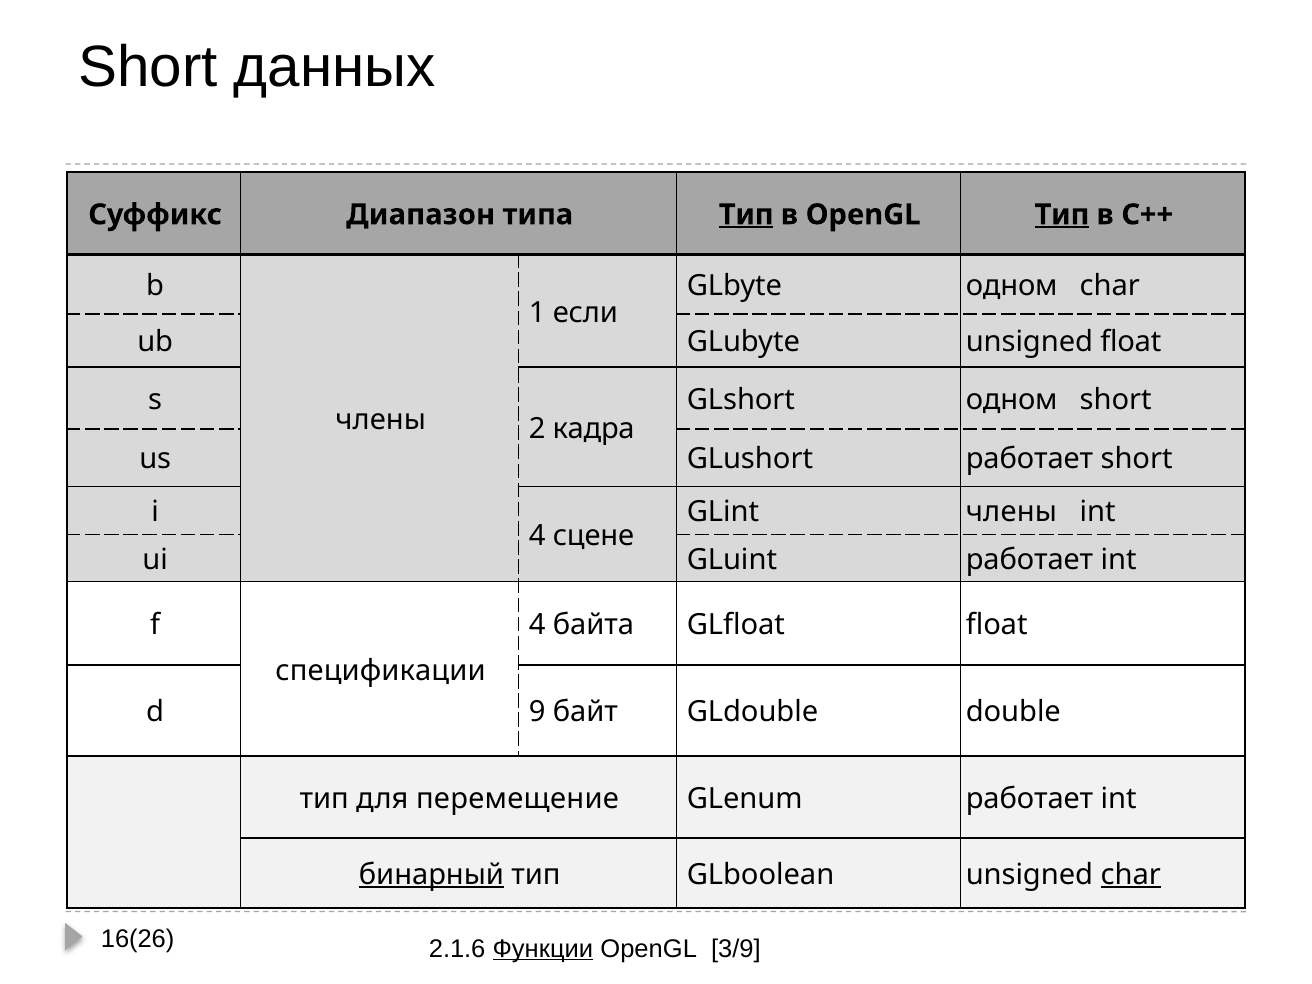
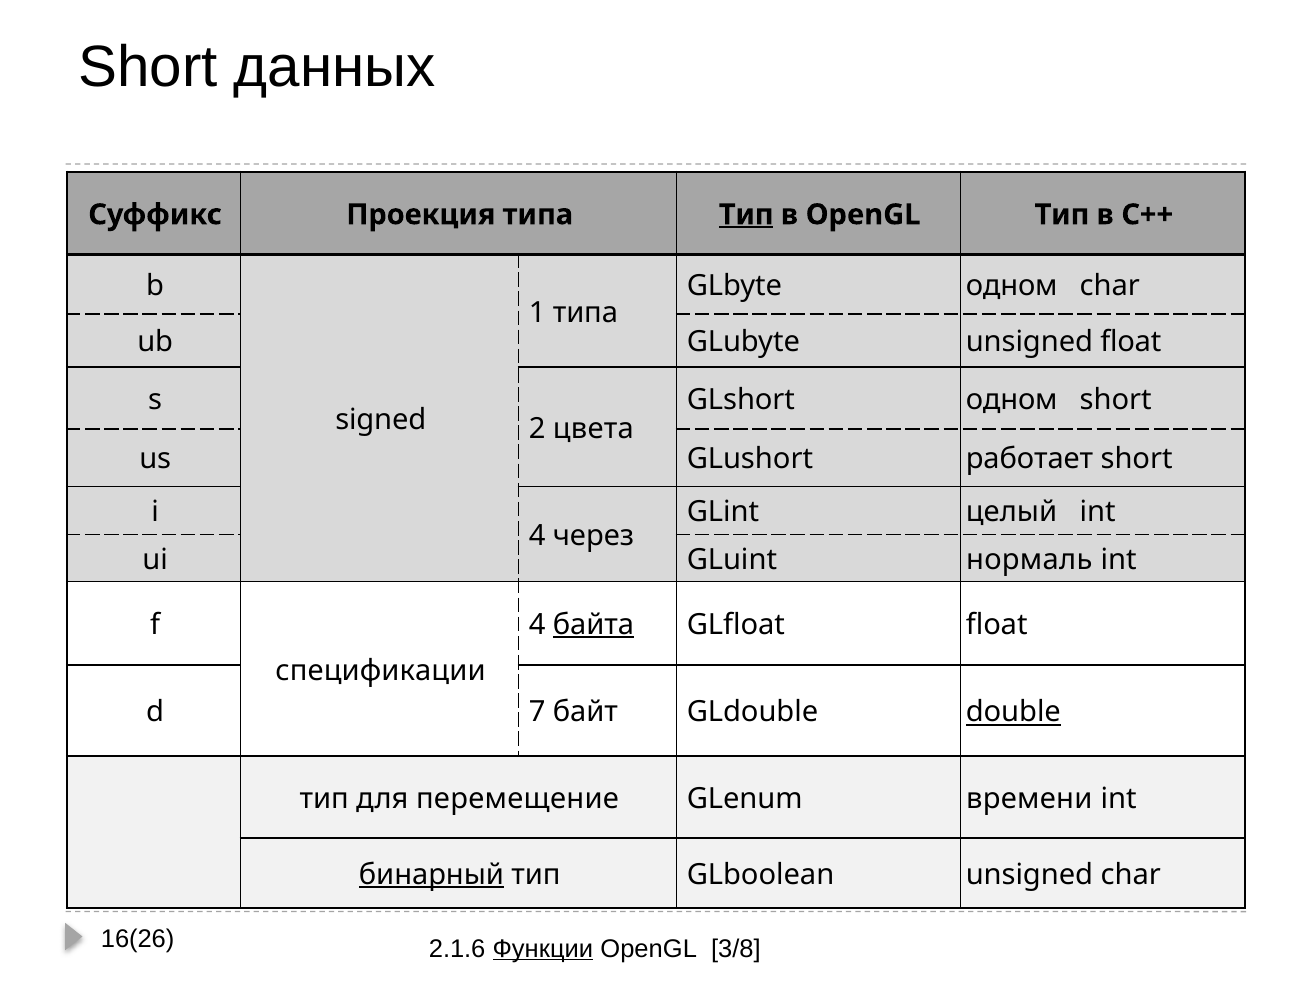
Диапазон: Диапазон -> Проекция
Тип at (1062, 215) underline: present -> none
1 если: если -> типа
члены at (381, 420): члены -> signed
кадра: кадра -> цвета
GLint члены: члены -> целый
сцене: сцене -> через
GLuint работает: работает -> нормаль
байта underline: none -> present
9: 9 -> 7
double underline: none -> present
GLenum работает: работает -> времени
char at (1131, 875) underline: present -> none
3/9: 3/9 -> 3/8
